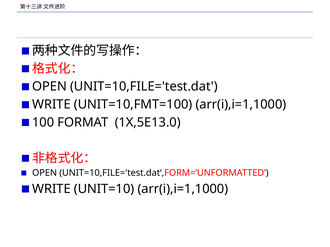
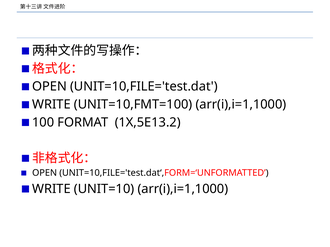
1X,5E13.0: 1X,5E13.0 -> 1X,5E13.2
